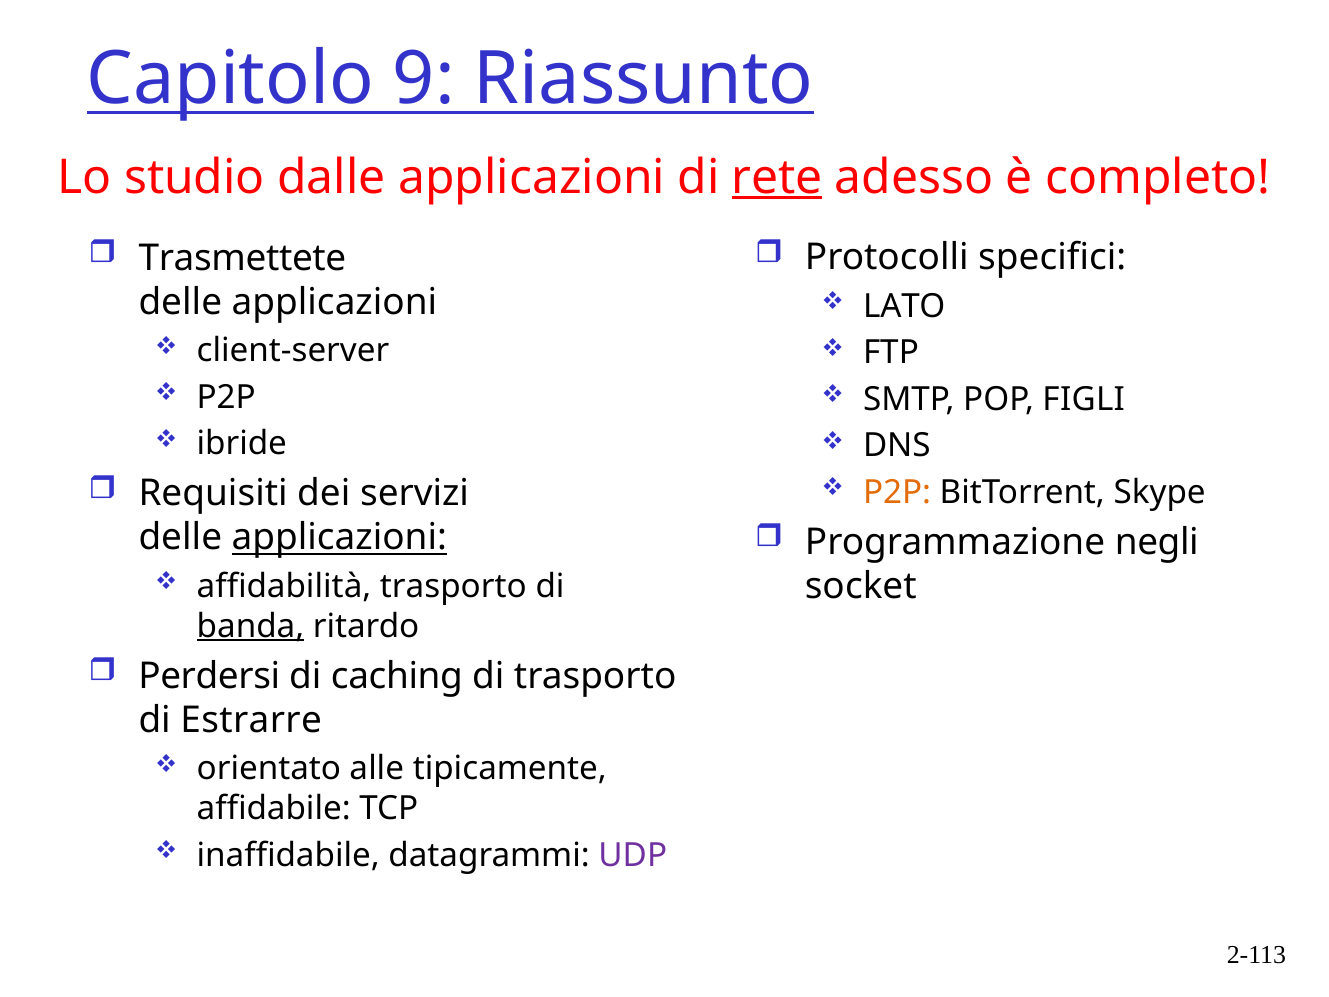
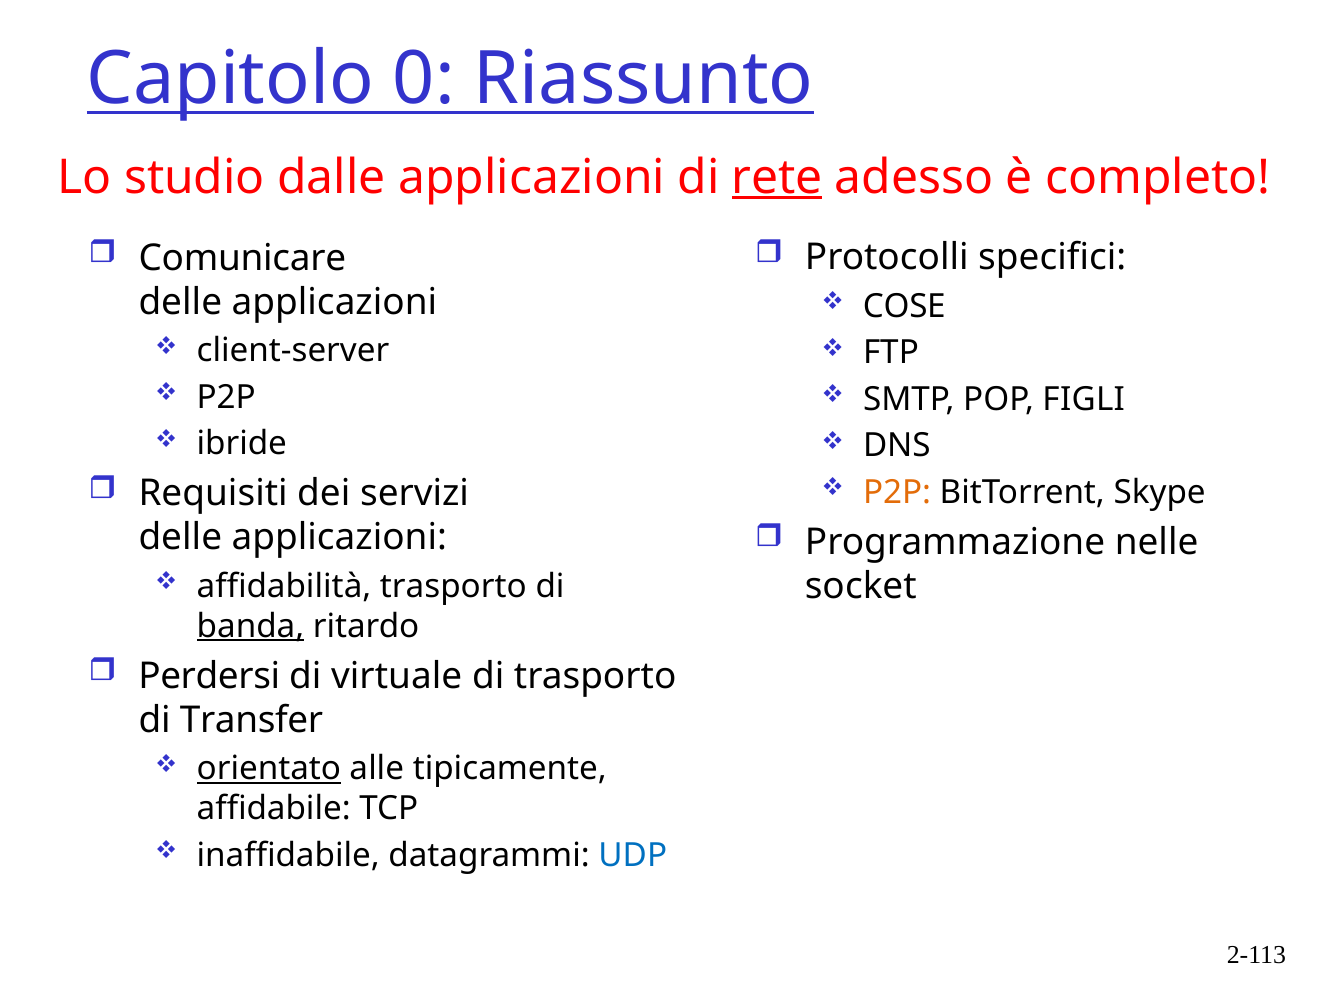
9: 9 -> 0
Trasmettete: Trasmettete -> Comunicare
LATO: LATO -> COSE
negli: negli -> nelle
applicazioni at (339, 538) underline: present -> none
caching: caching -> virtuale
Estrarre: Estrarre -> Transfer
orientato underline: none -> present
UDP colour: purple -> blue
